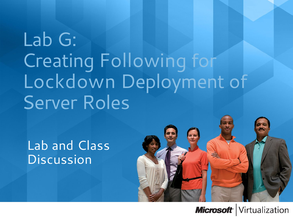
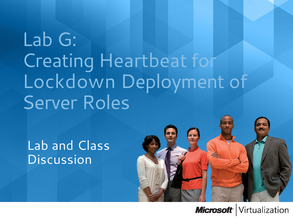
Following: Following -> Heartbeat
